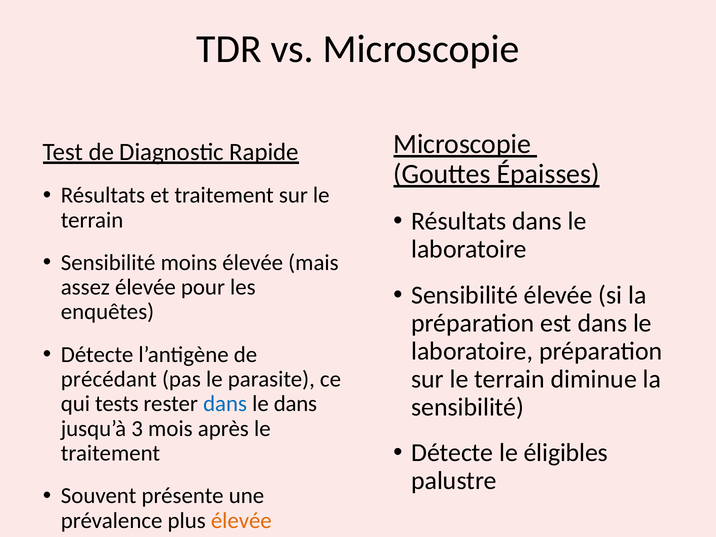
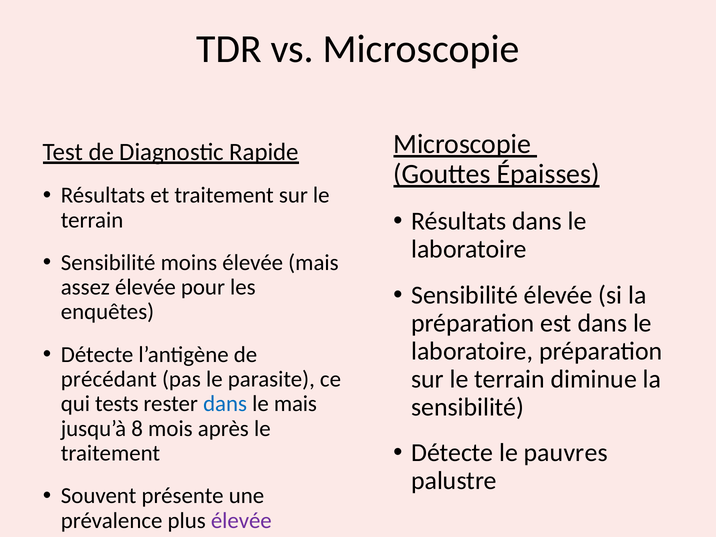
le dans: dans -> mais
3: 3 -> 8
éligibles: éligibles -> pauvres
élevée at (241, 521) colour: orange -> purple
